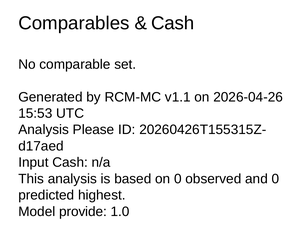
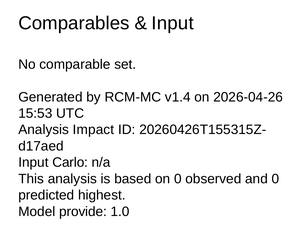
Cash at (173, 23): Cash -> Input
v1.1: v1.1 -> v1.4
Please: Please -> Impact
Input Cash: Cash -> Carlo
